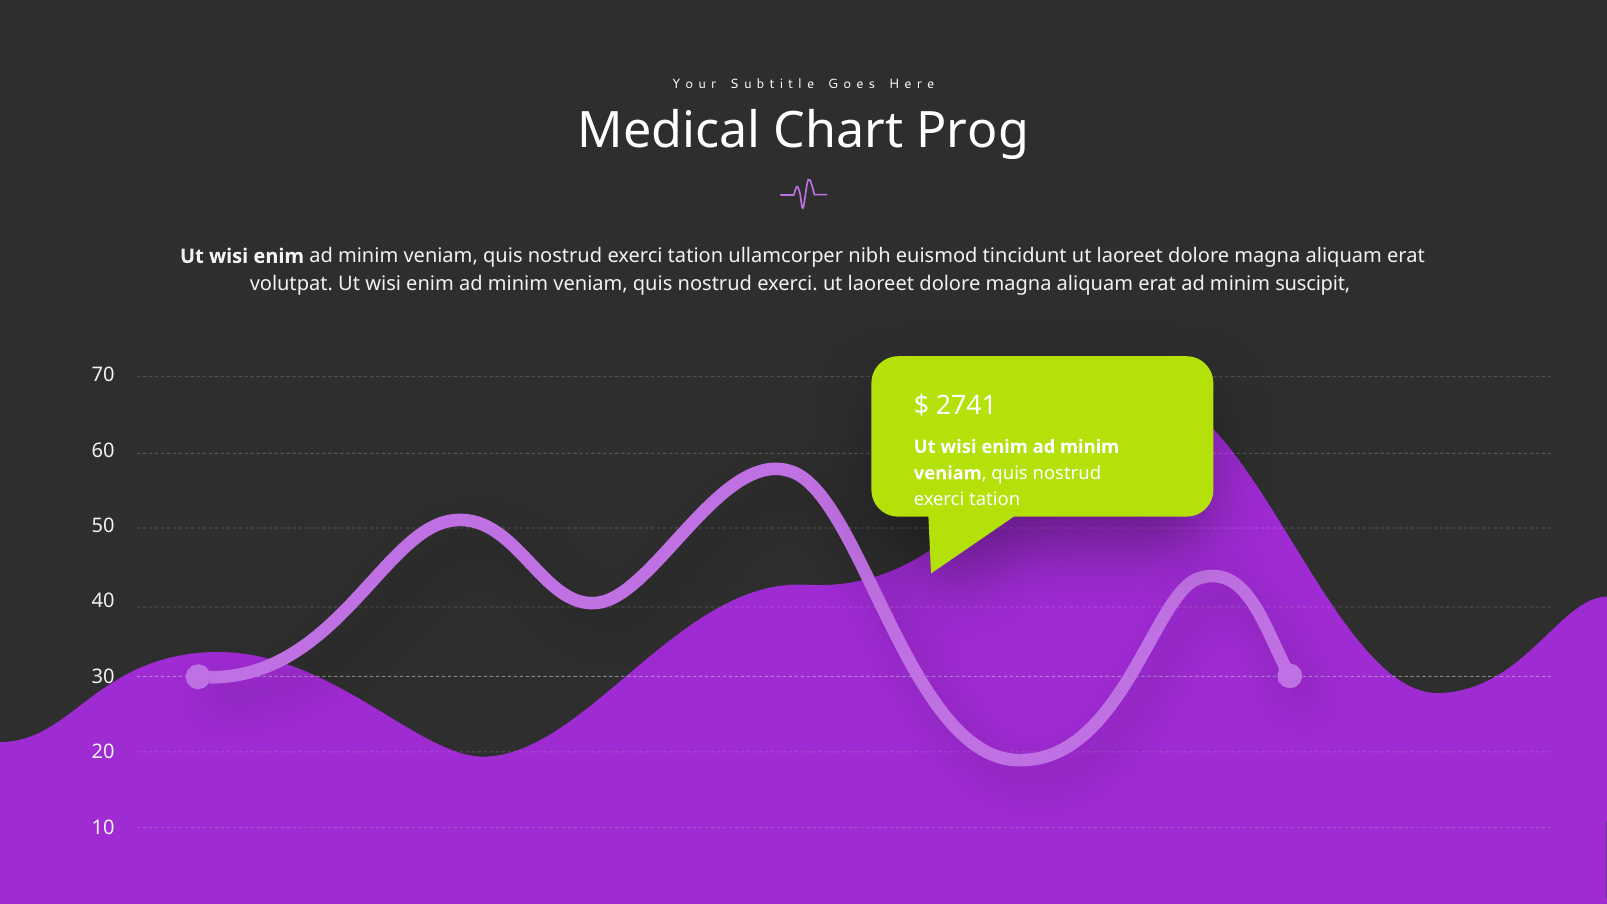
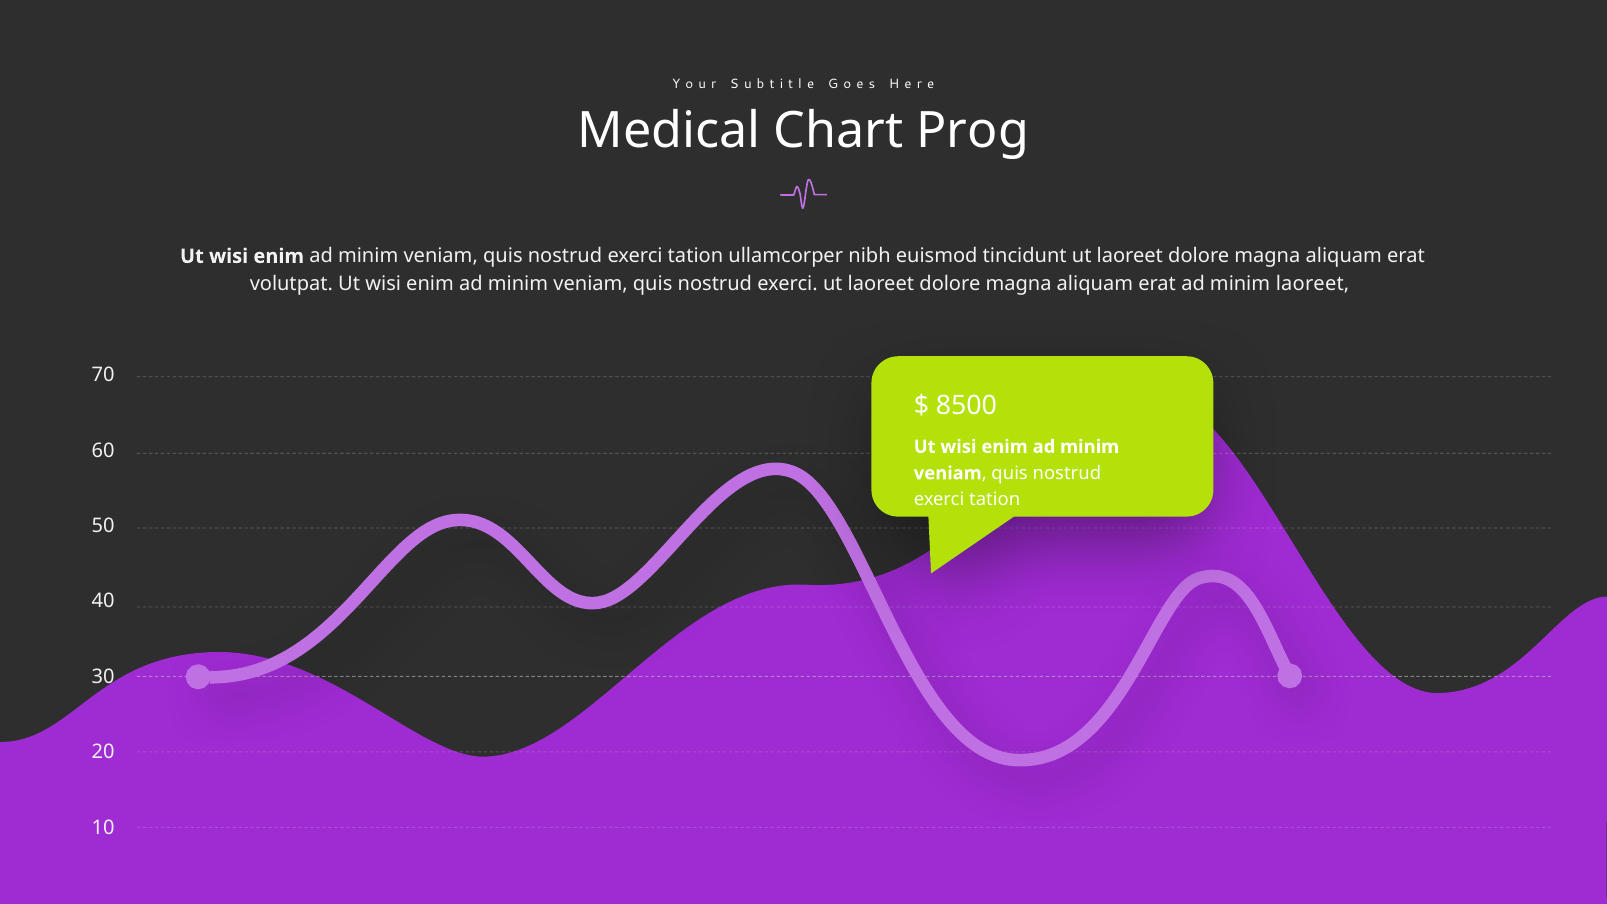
minim suscipit: suscipit -> laoreet
2741: 2741 -> 8500
